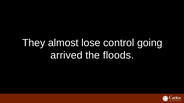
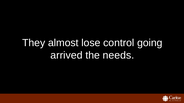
floods: floods -> needs
